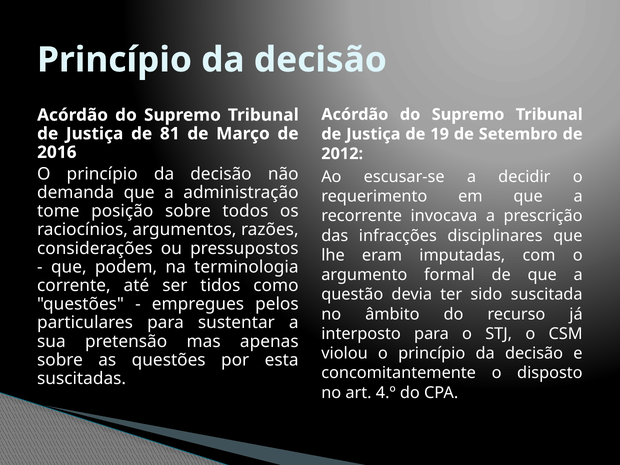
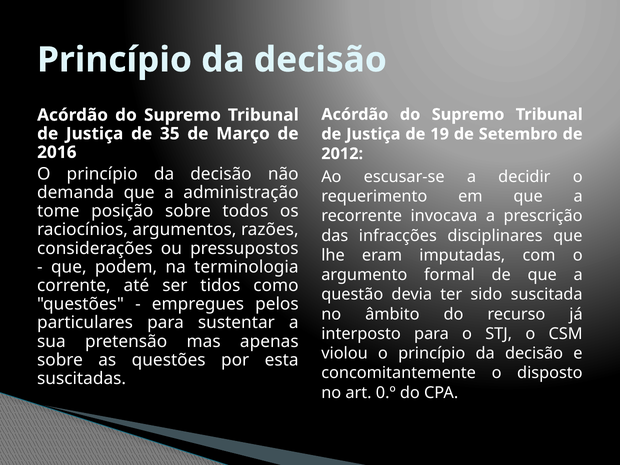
81: 81 -> 35
4.º: 4.º -> 0.º
